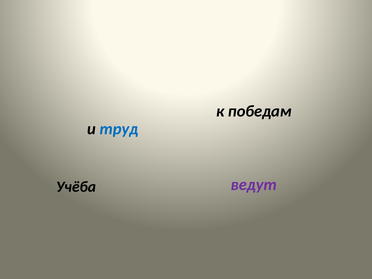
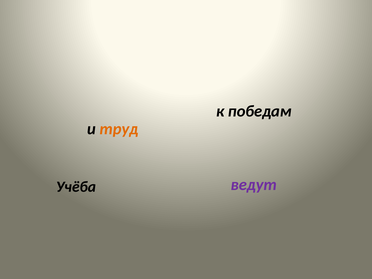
труд colour: blue -> orange
